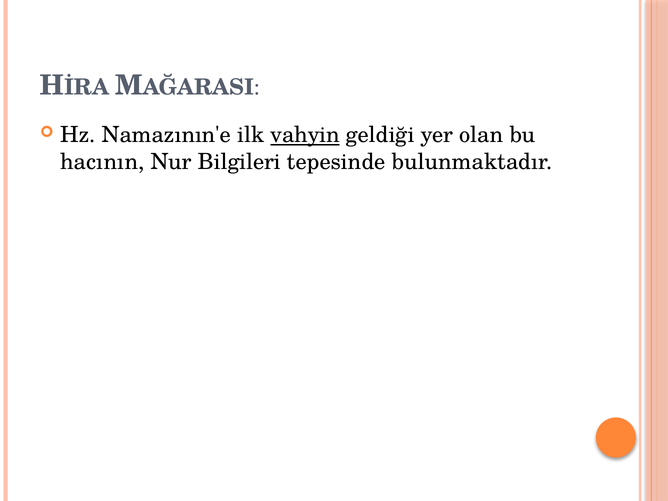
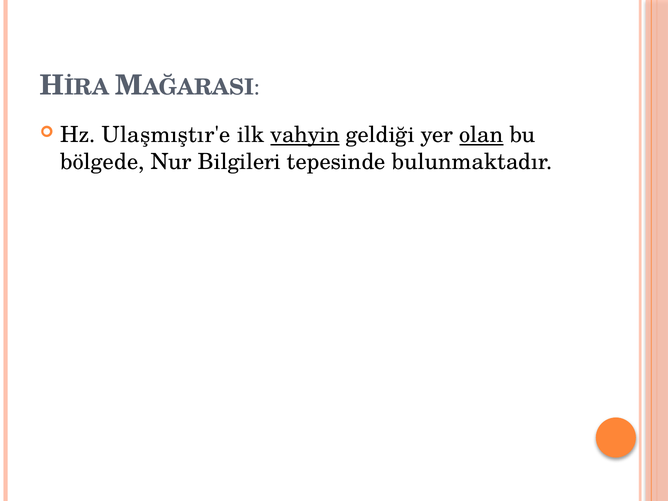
Namazının'e: Namazının'e -> Ulaşmıştır'e
olan underline: none -> present
hacının: hacının -> bölgede
